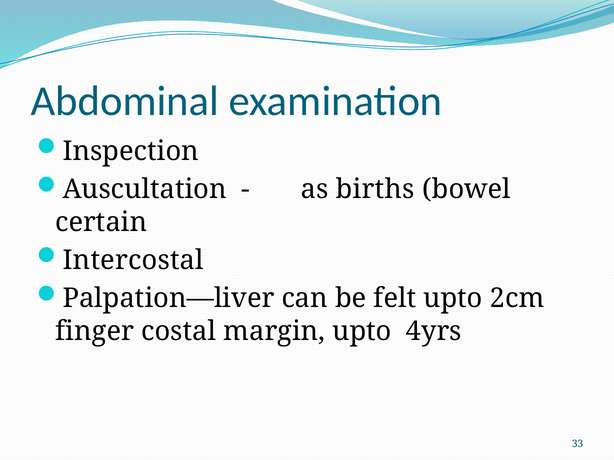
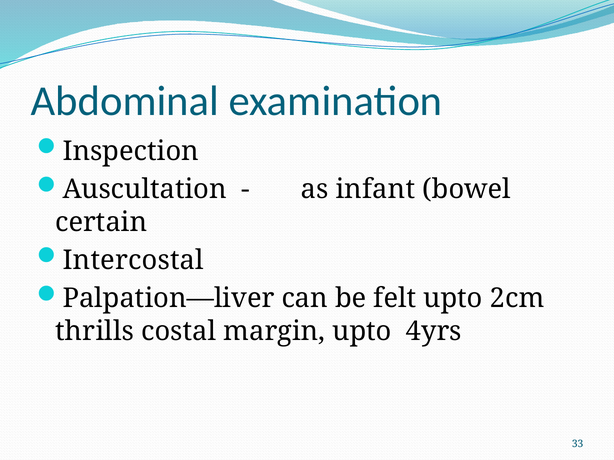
births: births -> infant
finger: finger -> thrills
